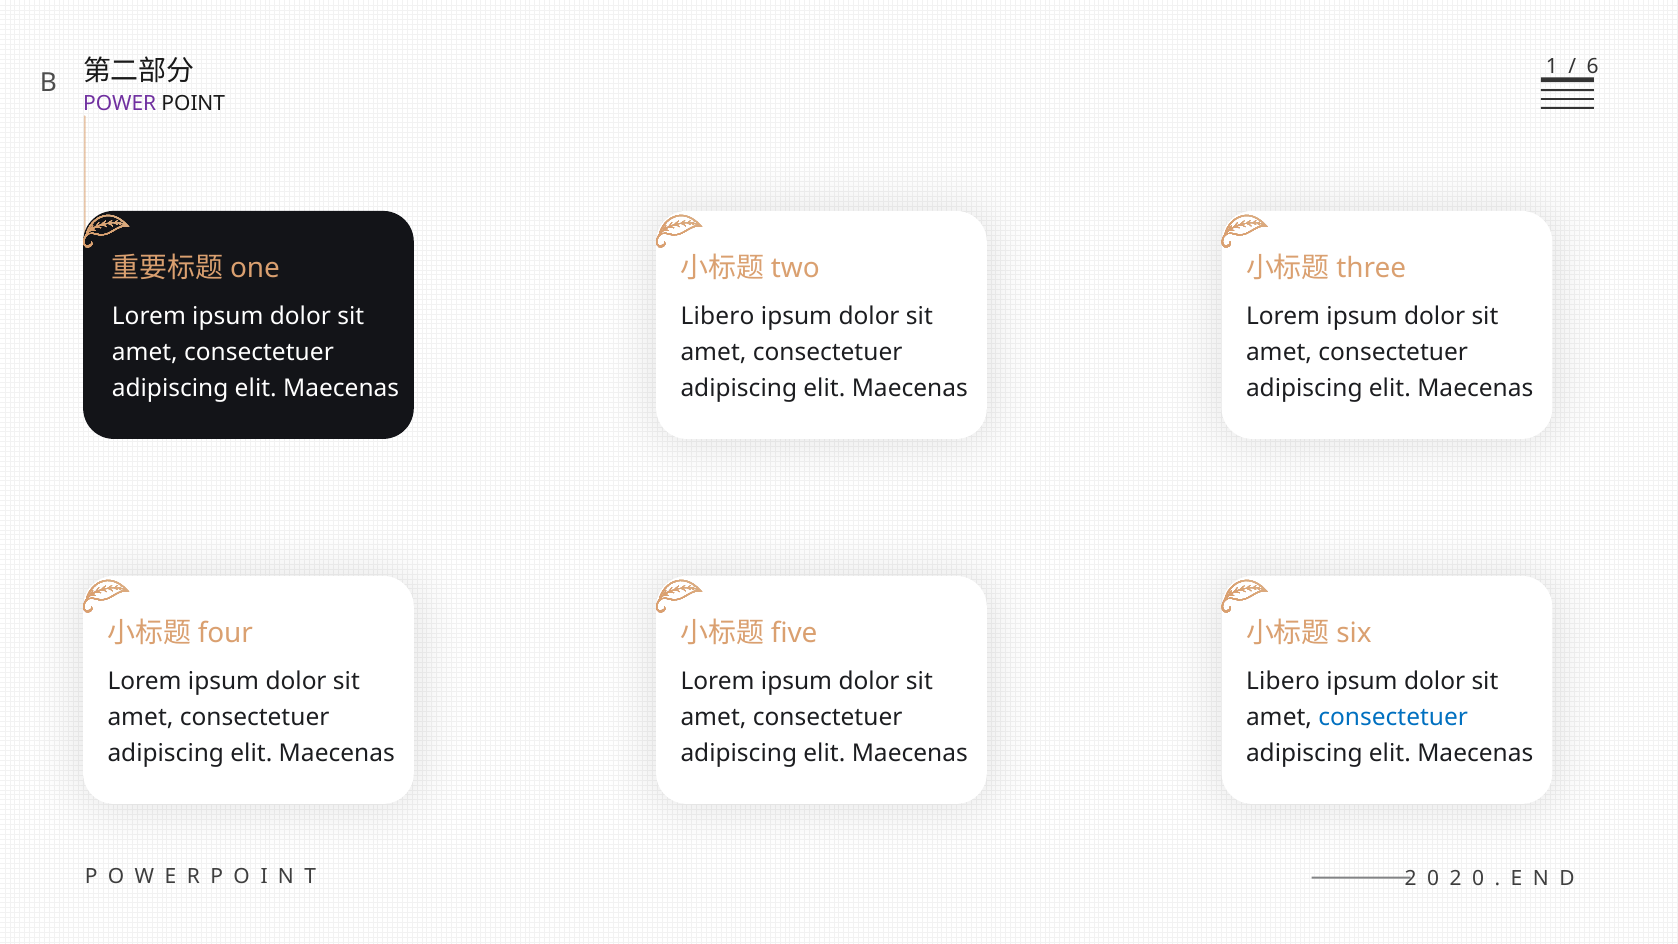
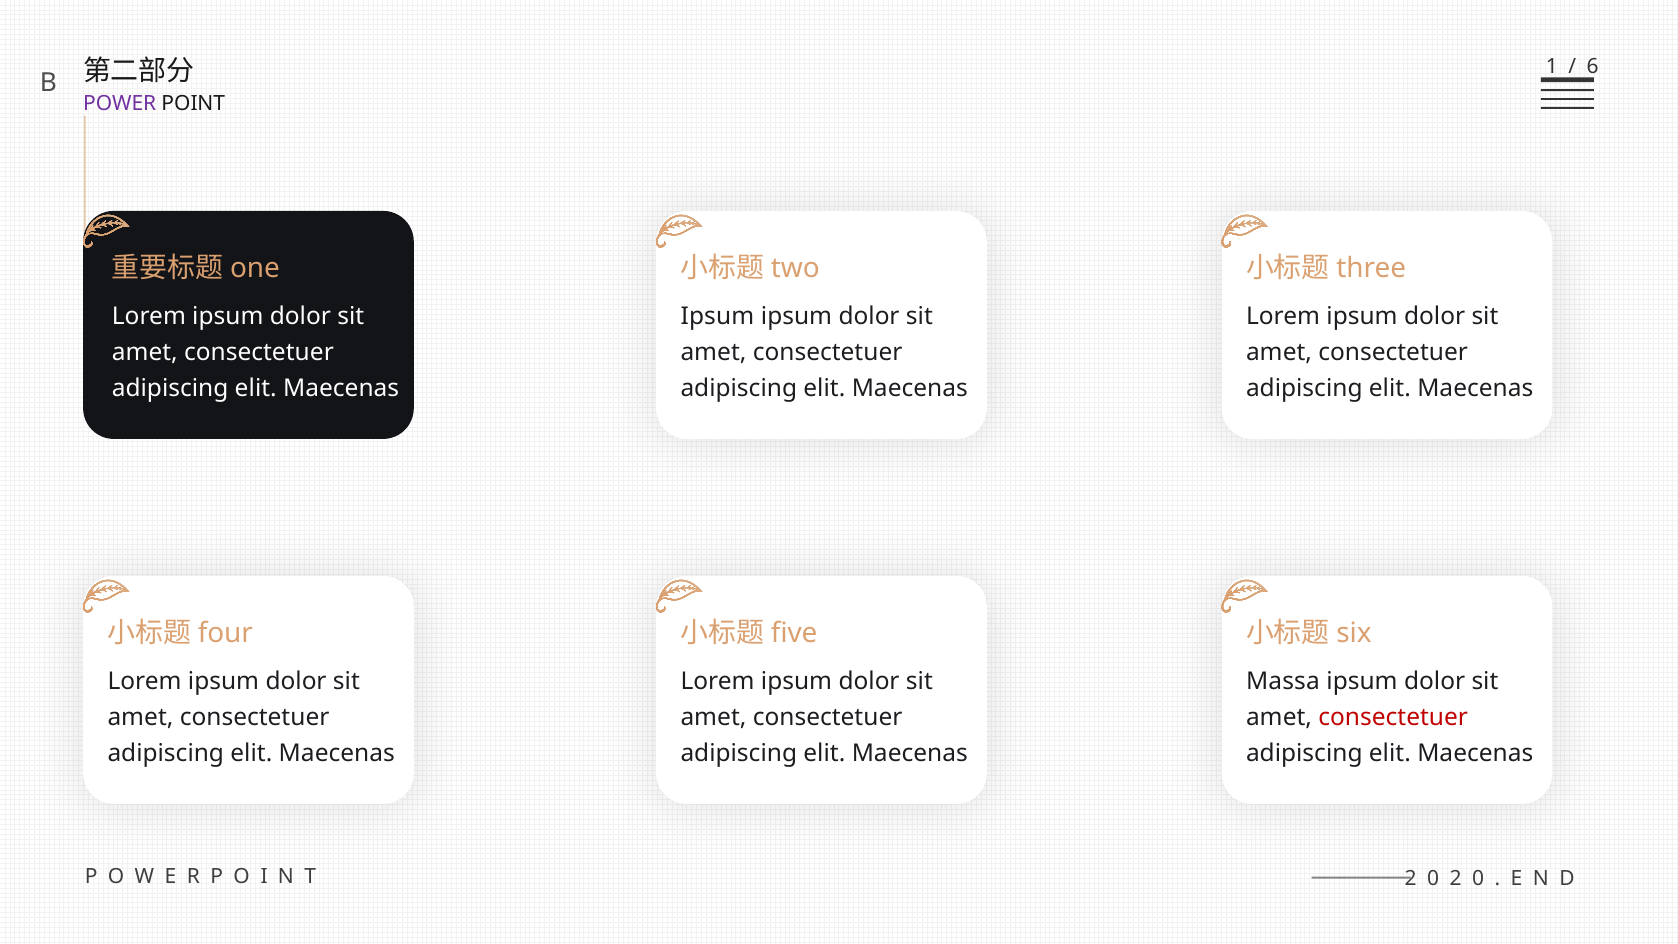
Libero at (717, 316): Libero -> Ipsum
Libero at (1283, 681): Libero -> Massa
consectetuer at (1393, 717) colour: blue -> red
